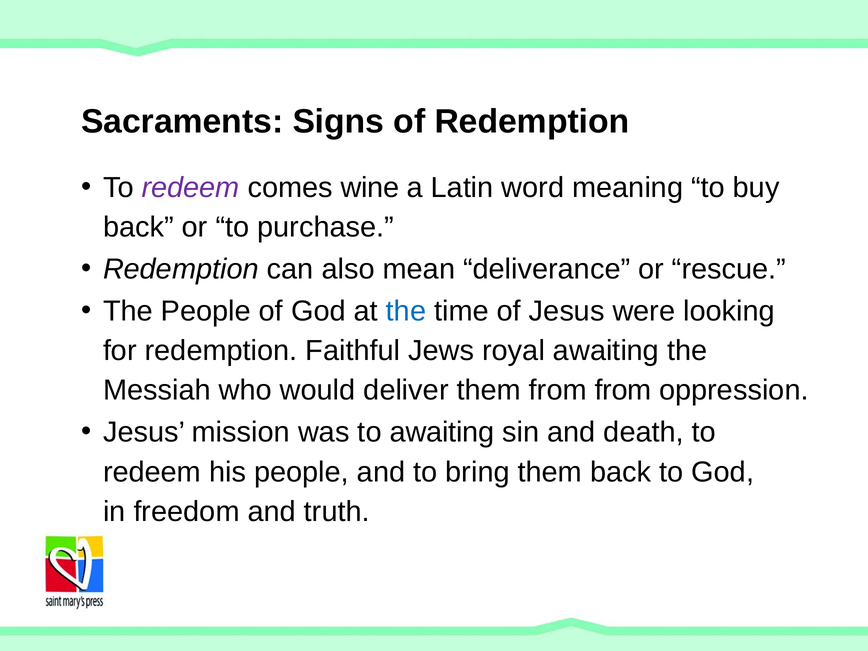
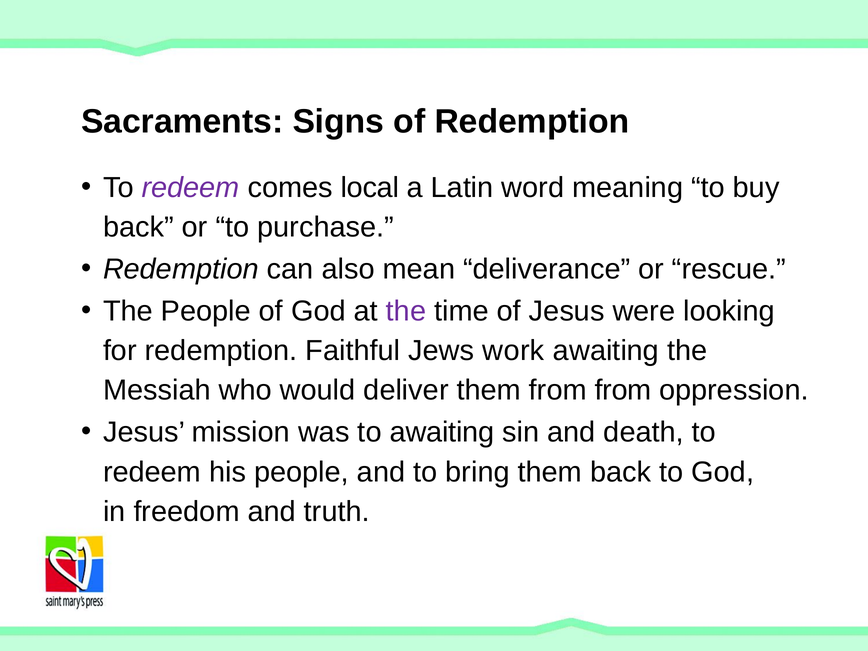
wine: wine -> local
the at (406, 311) colour: blue -> purple
royal: royal -> work
